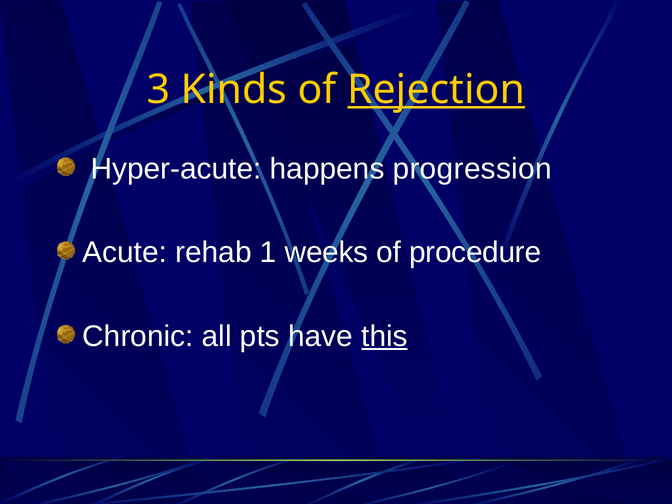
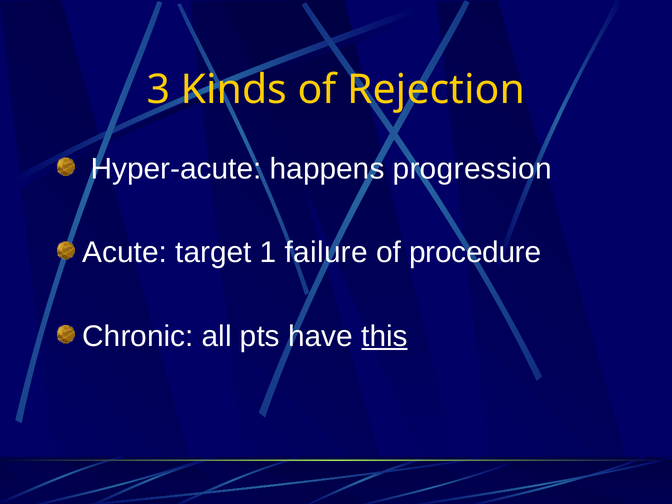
Rejection underline: present -> none
rehab: rehab -> target
weeks: weeks -> failure
